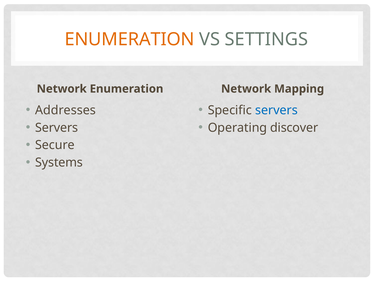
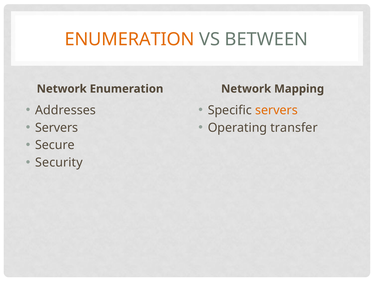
SETTINGS: SETTINGS -> BETWEEN
servers at (277, 110) colour: blue -> orange
discover: discover -> transfer
Systems: Systems -> Security
